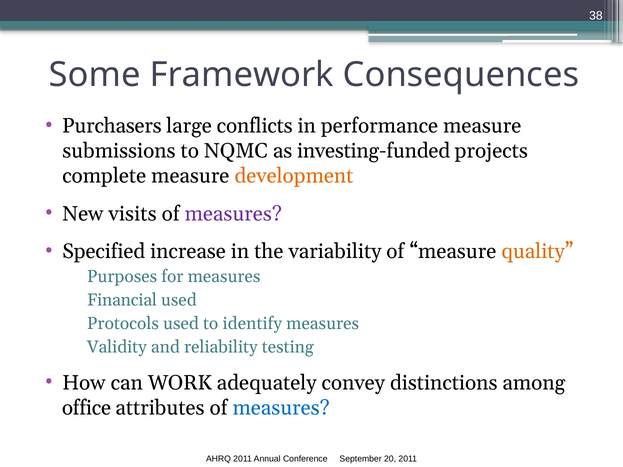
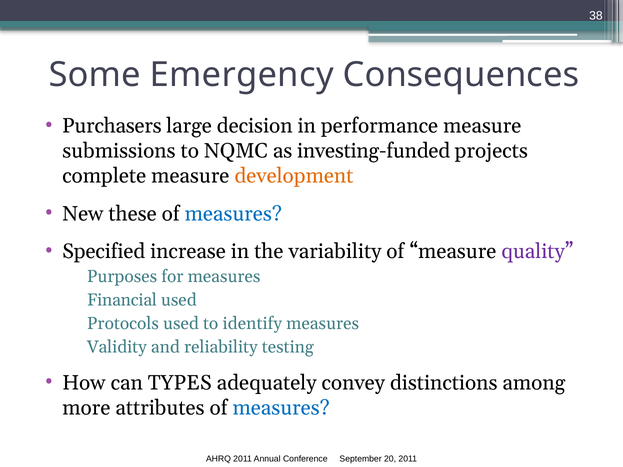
Framework: Framework -> Emergency
conflicts: conflicts -> decision
visits: visits -> these
measures at (233, 214) colour: purple -> blue
quality colour: orange -> purple
WORK: WORK -> TYPES
office: office -> more
